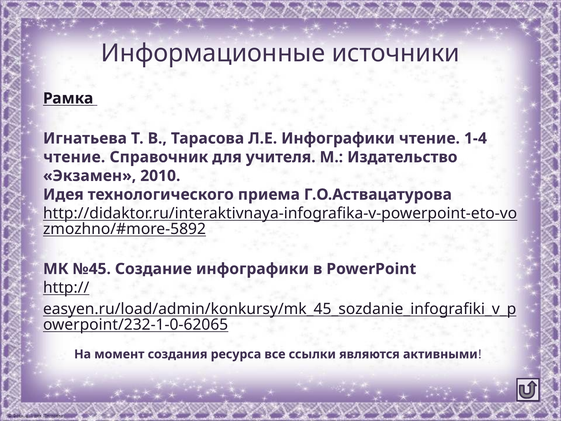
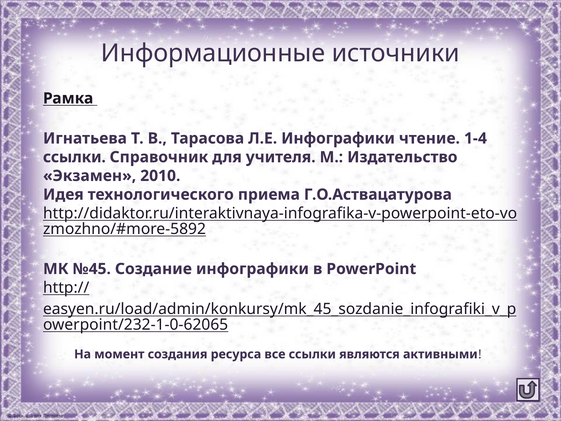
чтение at (74, 157): чтение -> ссылки
